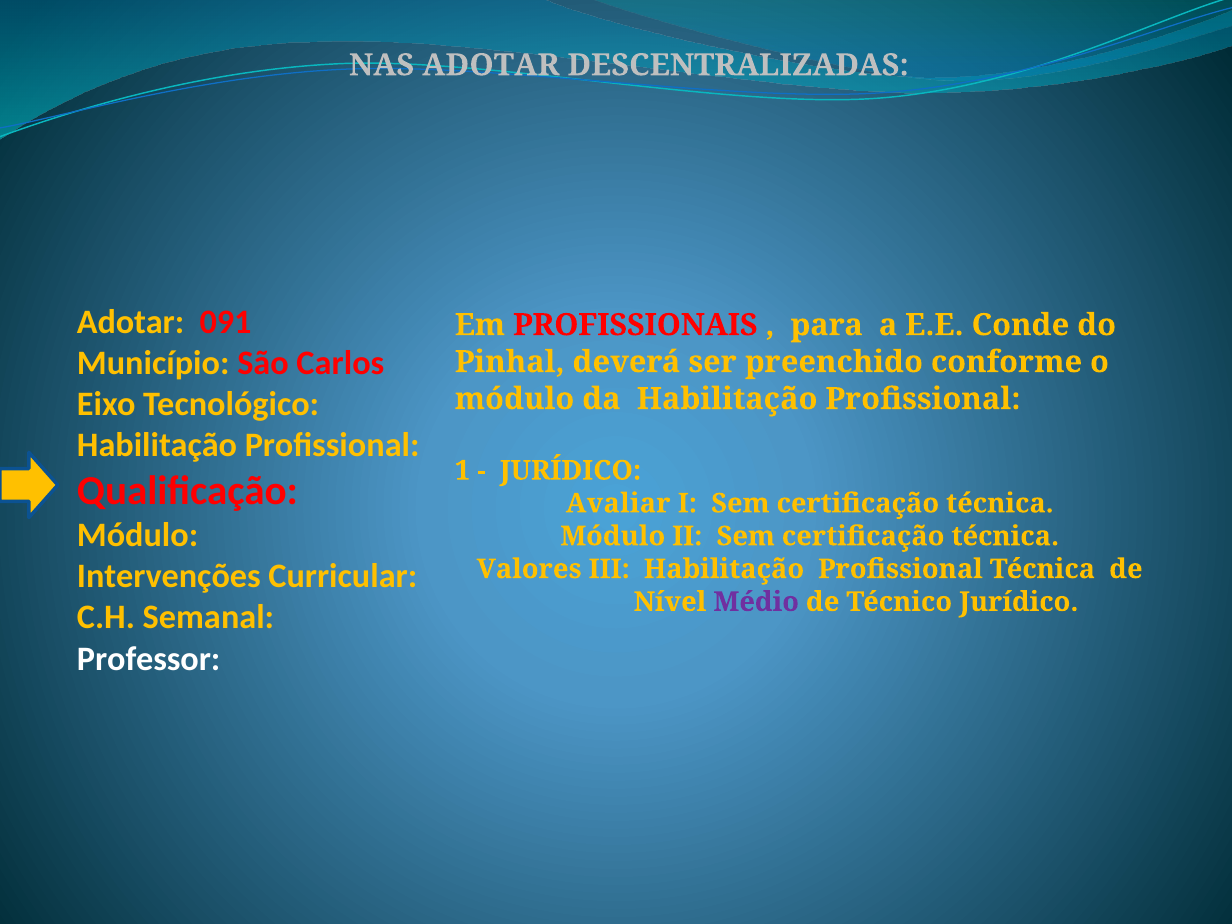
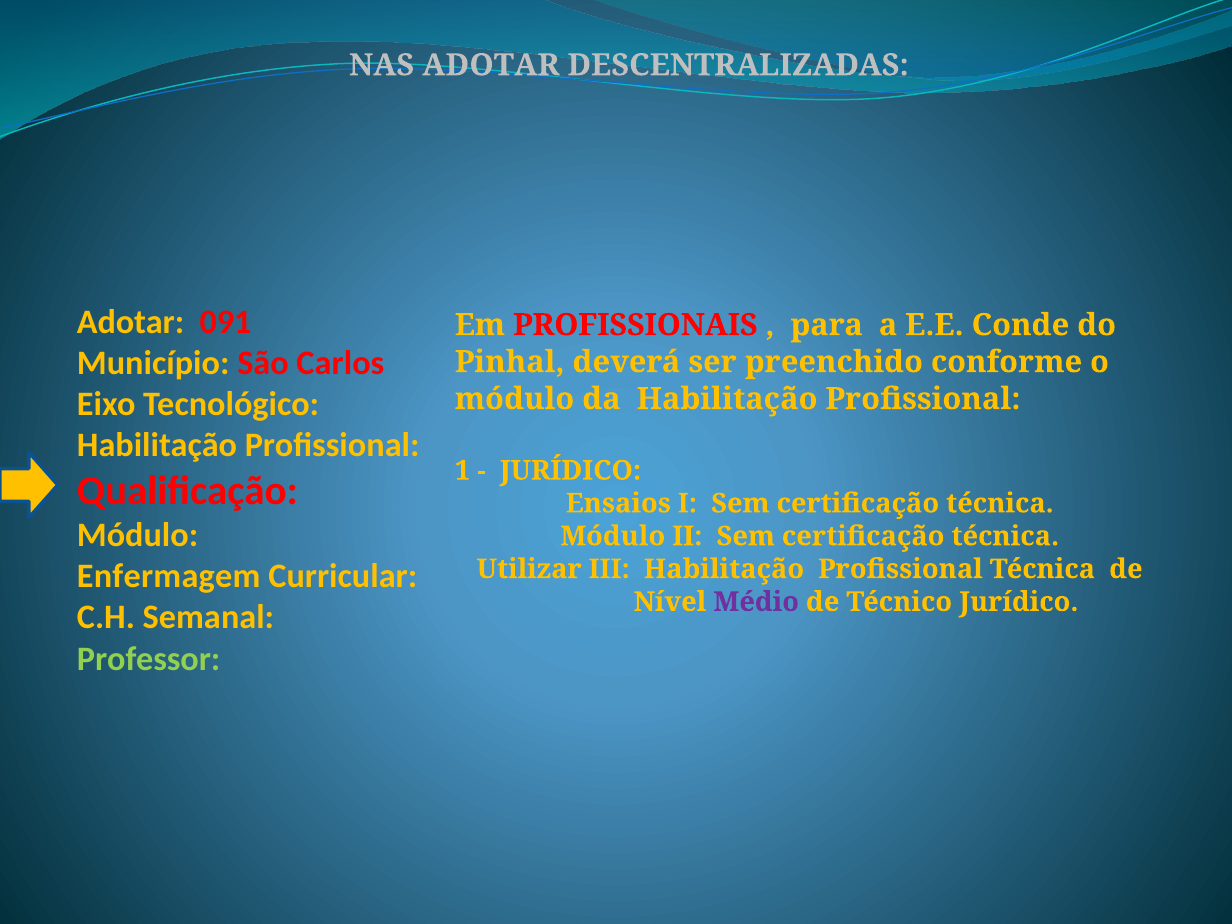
Avaliar: Avaliar -> Ensaios
Valores: Valores -> Utilizar
Intervenções: Intervenções -> Enfermagem
Professor colour: white -> light green
